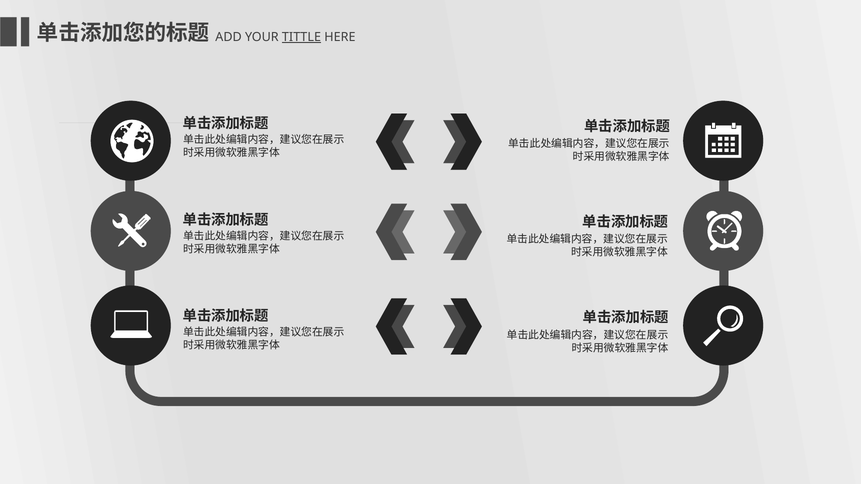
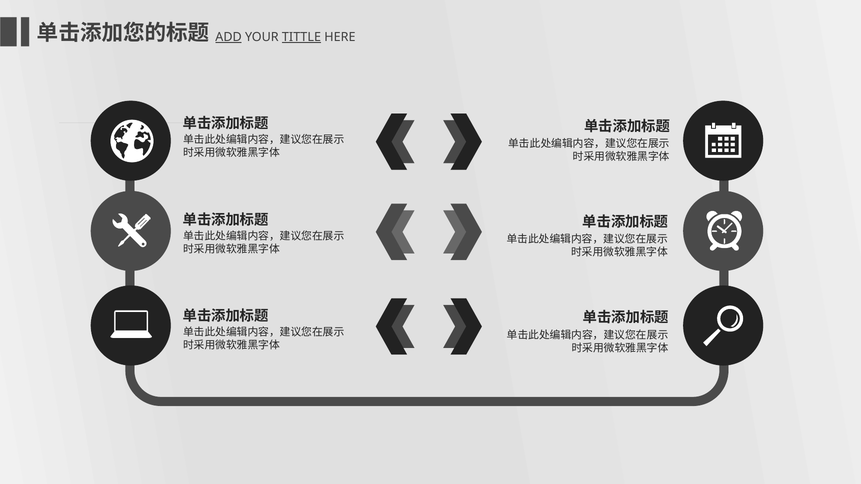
ADD underline: none -> present
